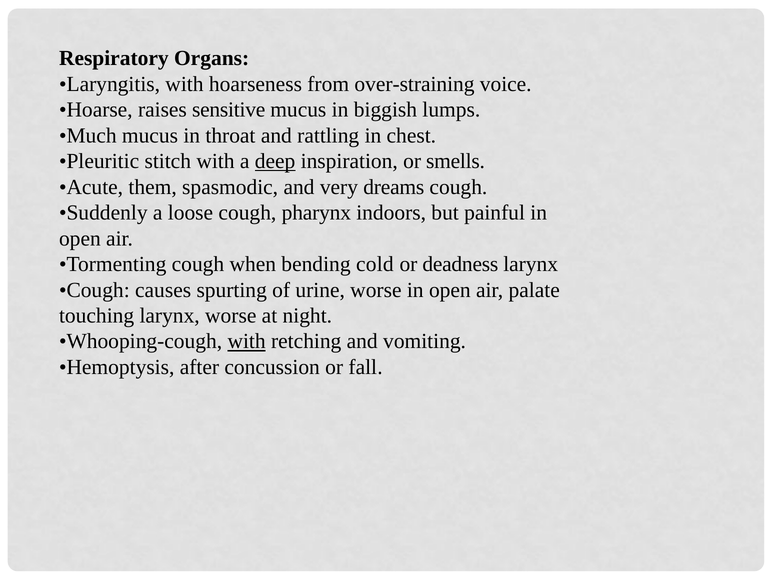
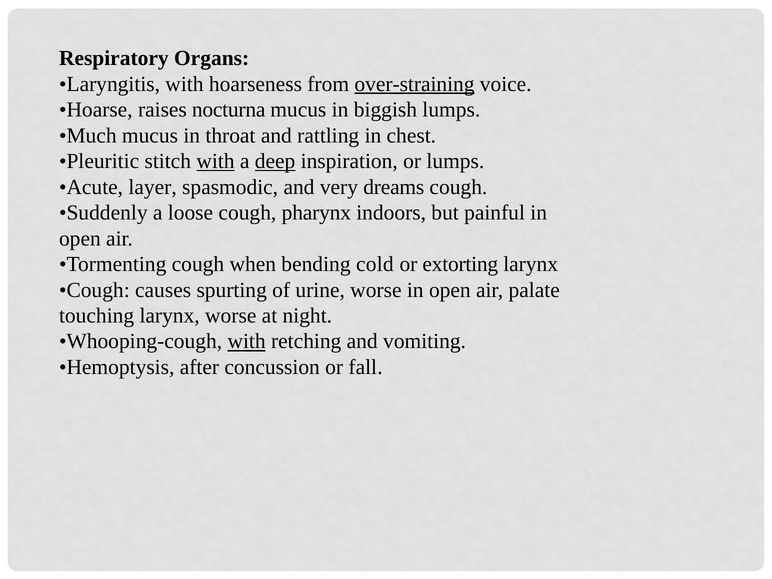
over-straining underline: none -> present
sensitive: sensitive -> nocturna
with at (215, 161) underline: none -> present
or smells: smells -> lumps
them: them -> layer
deadness: deadness -> extorting
